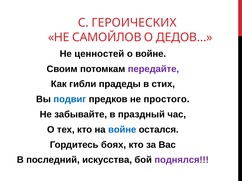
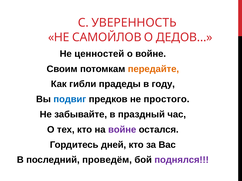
ГЕРОИЧЕСКИХ: ГЕРОИЧЕСКИХ -> УВЕРЕННОСТЬ
передайте colour: purple -> orange
стих: стих -> году
войне at (122, 130) colour: blue -> purple
боях: боях -> дней
искусства: искусства -> проведём
